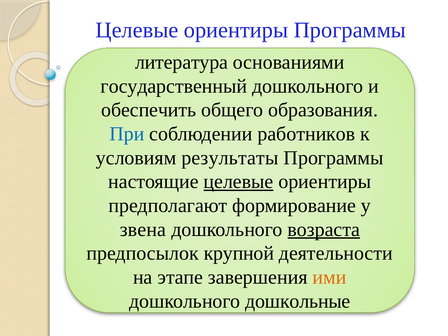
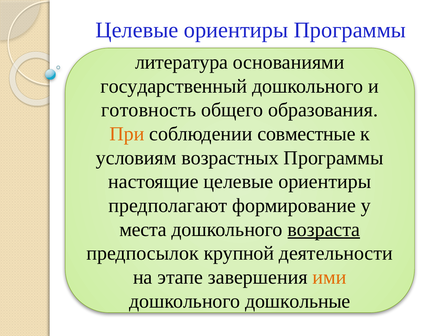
обеспечить: обеспечить -> готовность
При colour: blue -> orange
работников: работников -> совместные
результаты: результаты -> возрастных
целевые at (238, 182) underline: present -> none
звена: звена -> места
